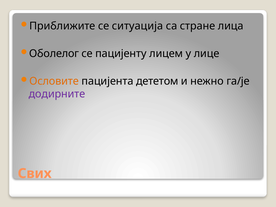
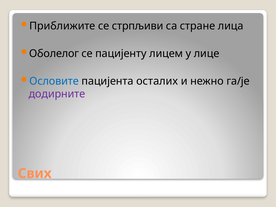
ситуација: ситуација -> стрпљиви
Ословите colour: orange -> blue
дететом: дететом -> осталих
